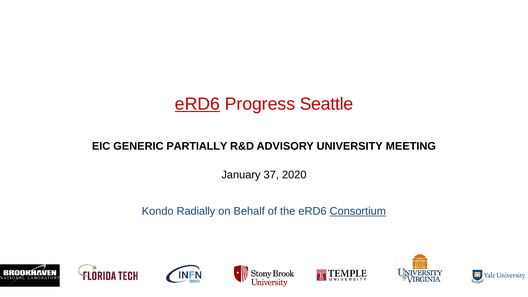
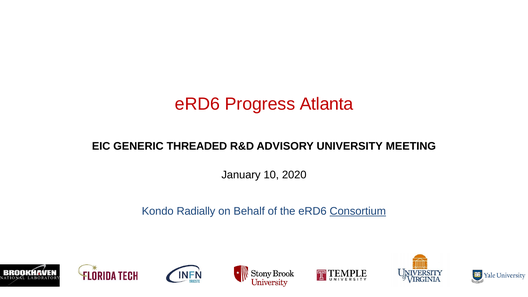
eRD6 at (197, 104) underline: present -> none
Seattle: Seattle -> Atlanta
PARTIALLY: PARTIALLY -> THREADED
37: 37 -> 10
